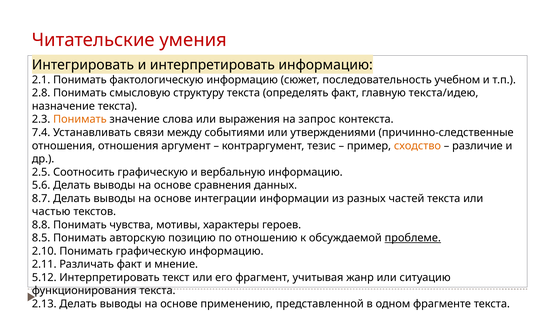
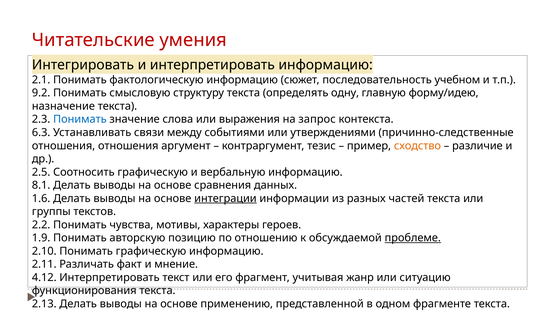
2.8: 2.8 -> 9.2
определять факт: факт -> одну
текста/идею: текста/идею -> форму/идею
Понимать at (80, 119) colour: orange -> blue
7.4: 7.4 -> 6.3
5.6: 5.6 -> 8.1
8.7: 8.7 -> 1.6
интеграции underline: none -> present
частью: частью -> группы
8.8: 8.8 -> 2.2
8.5: 8.5 -> 1.9
5.12: 5.12 -> 4.12
